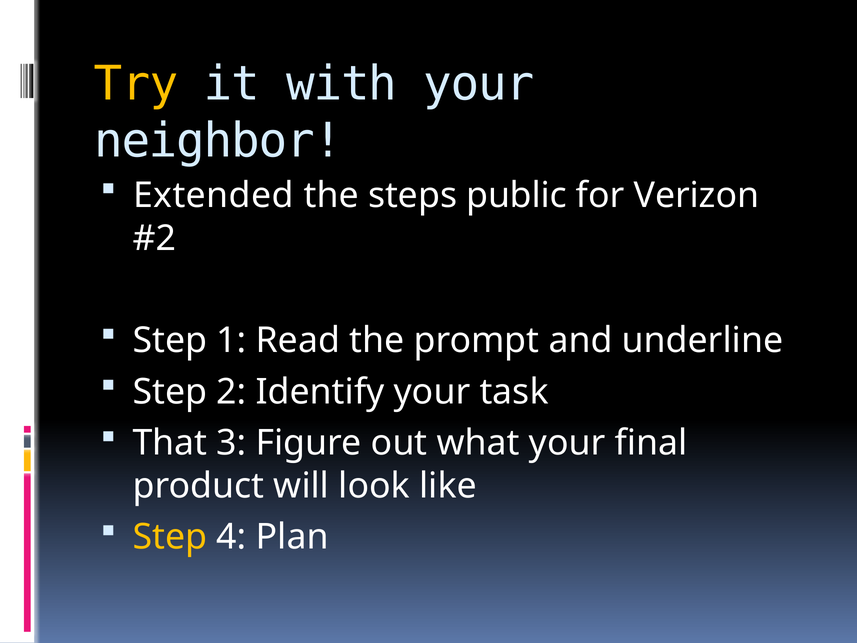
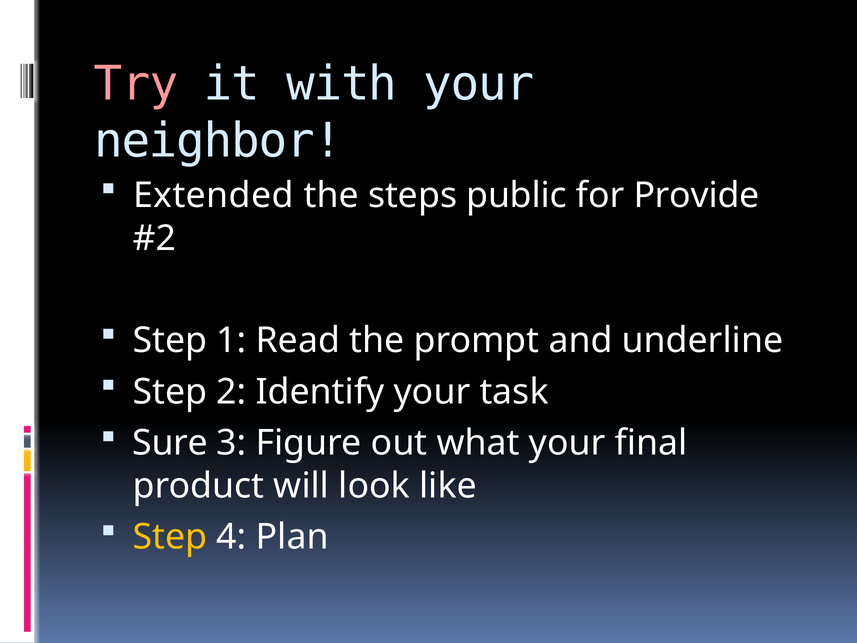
Try colour: yellow -> pink
Verizon: Verizon -> Provide
That: That -> Sure
